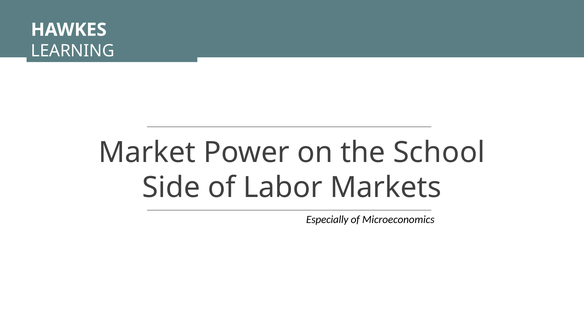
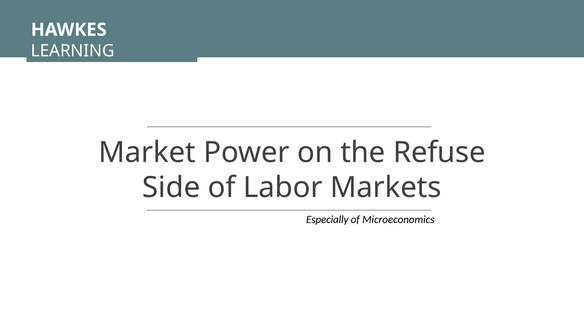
School: School -> Refuse
